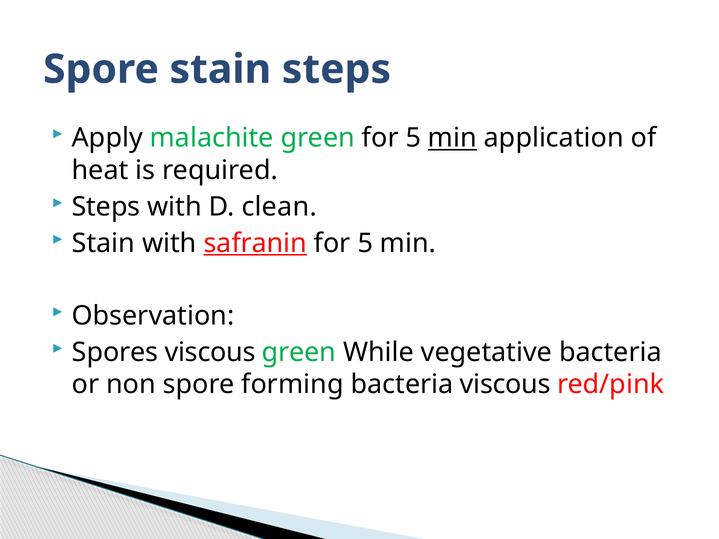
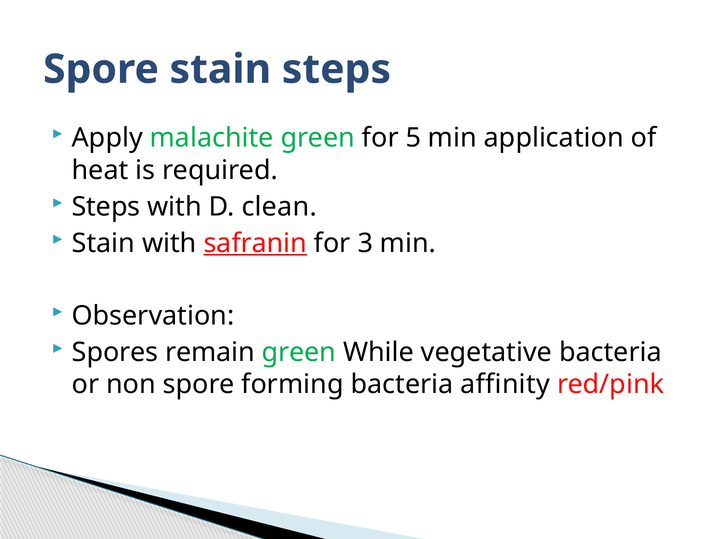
min at (452, 138) underline: present -> none
5 at (365, 243): 5 -> 3
Spores viscous: viscous -> remain
bacteria viscous: viscous -> affinity
